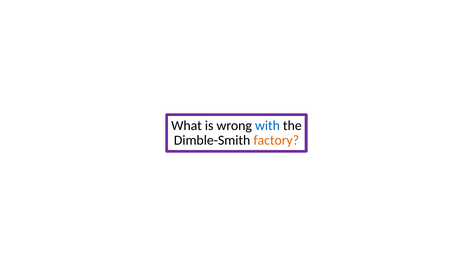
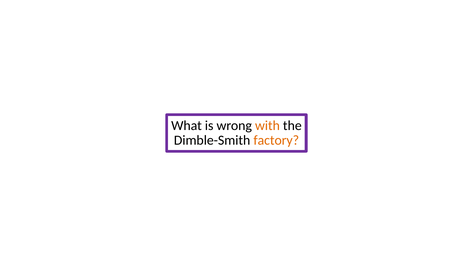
with colour: blue -> orange
